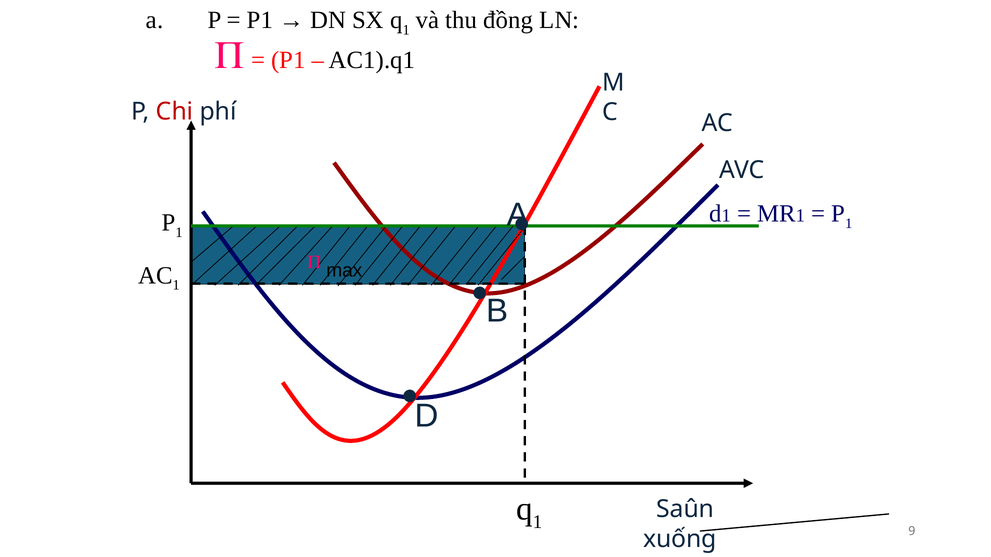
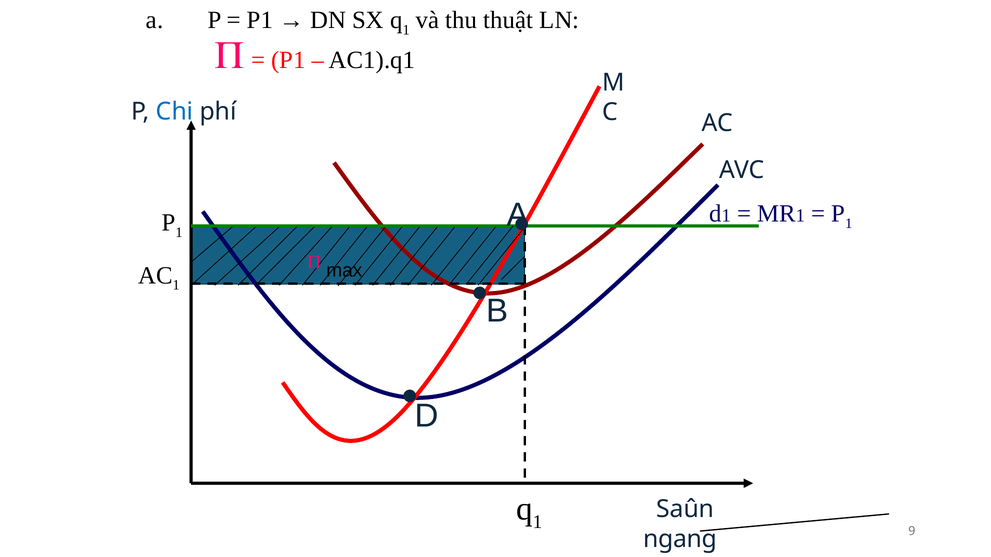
đồng: đồng -> thuật
Chi colour: red -> blue
xuống: xuống -> ngang
